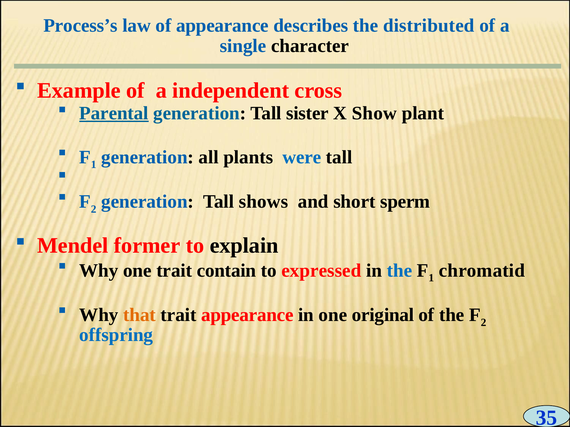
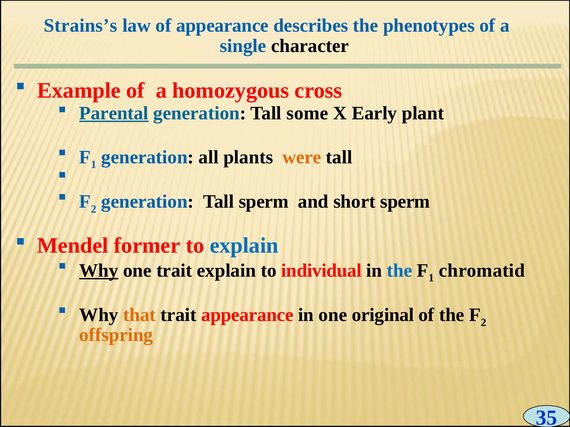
Process’s: Process’s -> Strains’s
distributed: distributed -> phenotypes
independent: independent -> homozygous
sister: sister -> some
Show: Show -> Early
were colour: blue -> orange
Tall shows: shows -> sperm
explain at (244, 246) colour: black -> blue
Why at (99, 271) underline: none -> present
trait contain: contain -> explain
expressed: expressed -> individual
offspring colour: blue -> orange
